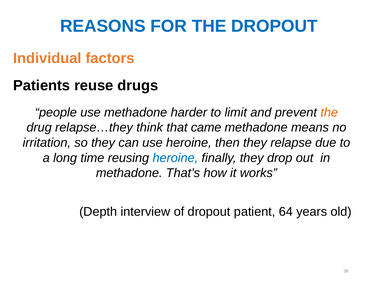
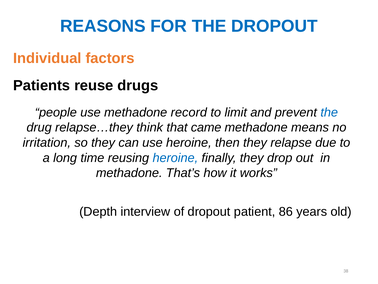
harder: harder -> record
the at (329, 112) colour: orange -> blue
64: 64 -> 86
